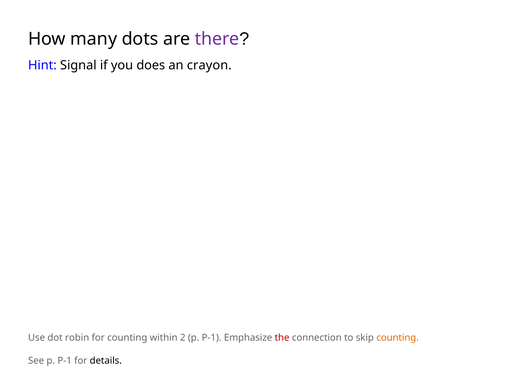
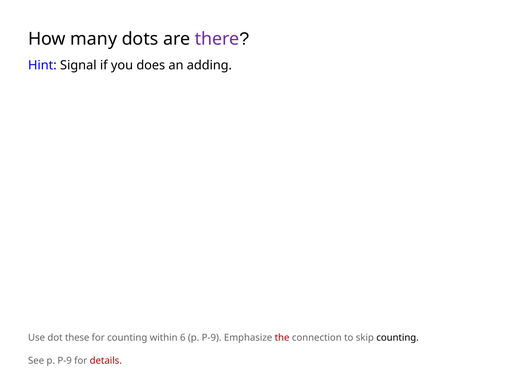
crayon: crayon -> adding
robin: robin -> these
2: 2 -> 6
P-1 at (212, 338): P-1 -> P-9
counting at (398, 338) colour: orange -> black
See p P-1: P-1 -> P-9
details colour: black -> red
